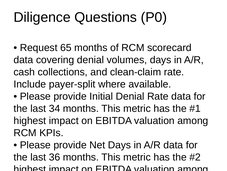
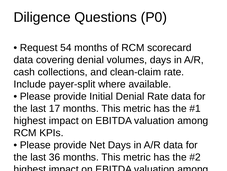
65: 65 -> 54
34: 34 -> 17
